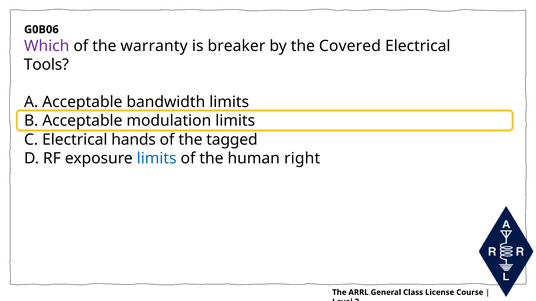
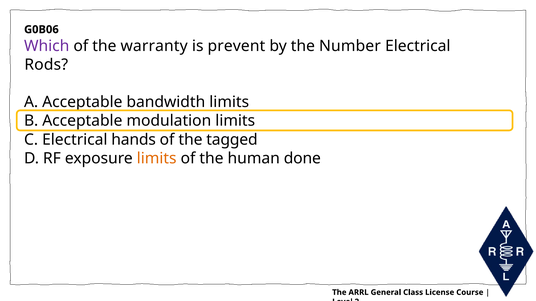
breaker: breaker -> prevent
Covered: Covered -> Number
Tools: Tools -> Rods
limits at (157, 159) colour: blue -> orange
right: right -> done
